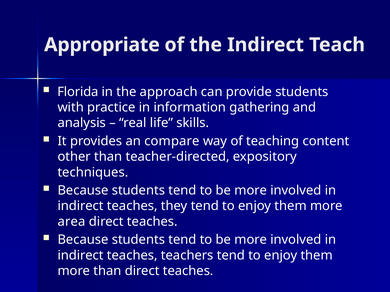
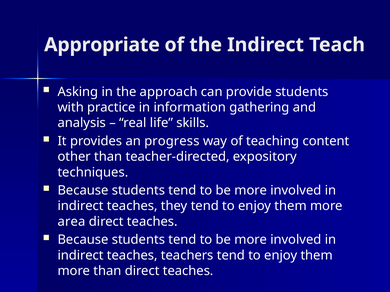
Florida: Florida -> Asking
compare: compare -> progress
